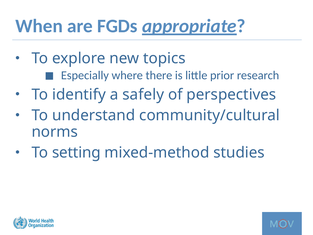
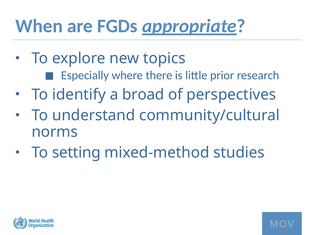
safely: safely -> broad
